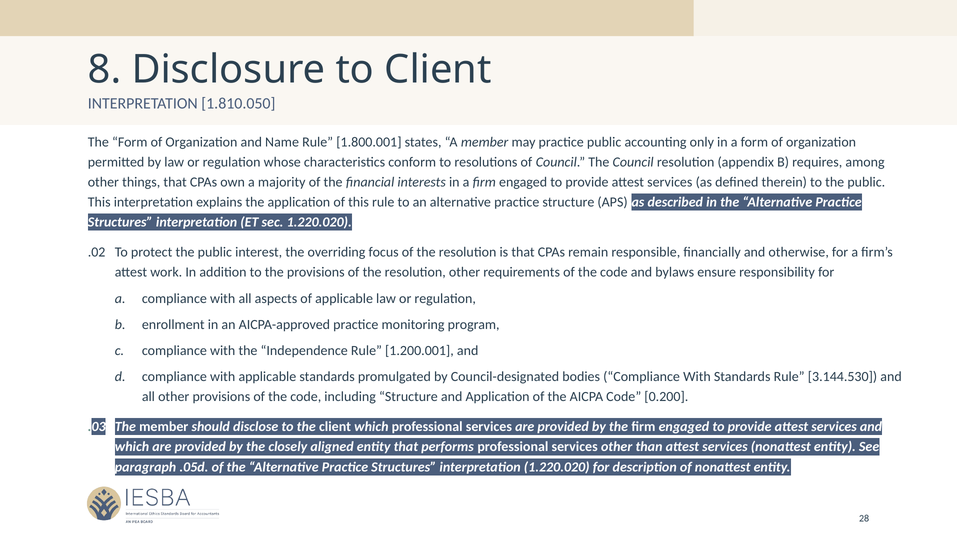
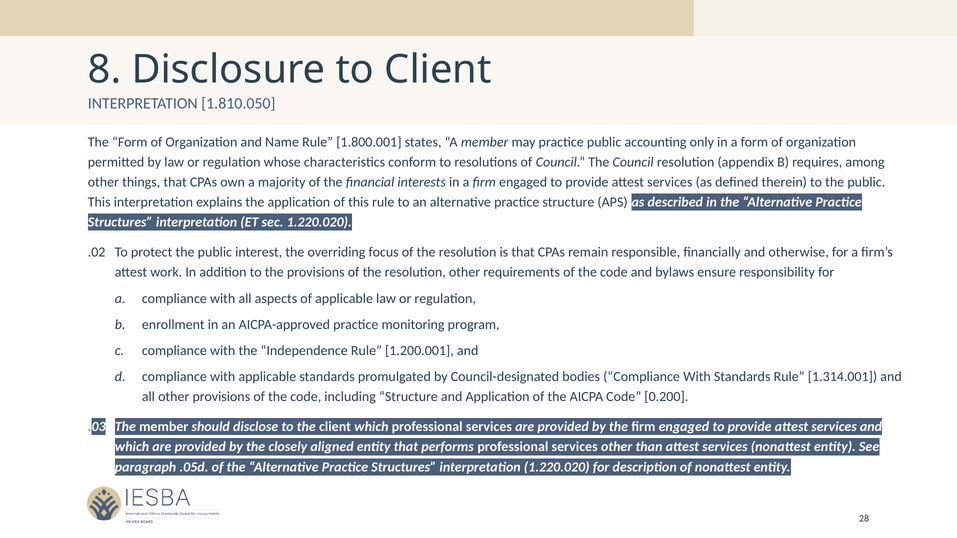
3.144.530: 3.144.530 -> 1.314.001
